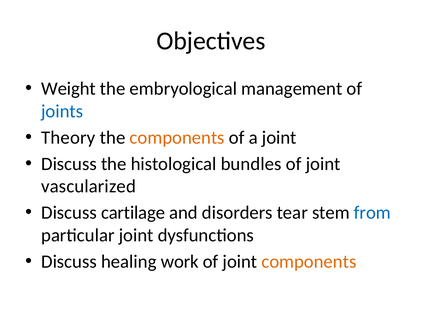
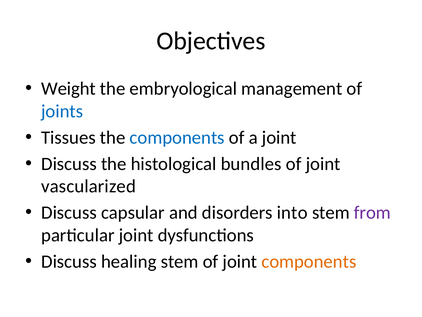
Theory: Theory -> Tissues
components at (177, 137) colour: orange -> blue
cartilage: cartilage -> capsular
tear: tear -> into
from colour: blue -> purple
healing work: work -> stem
